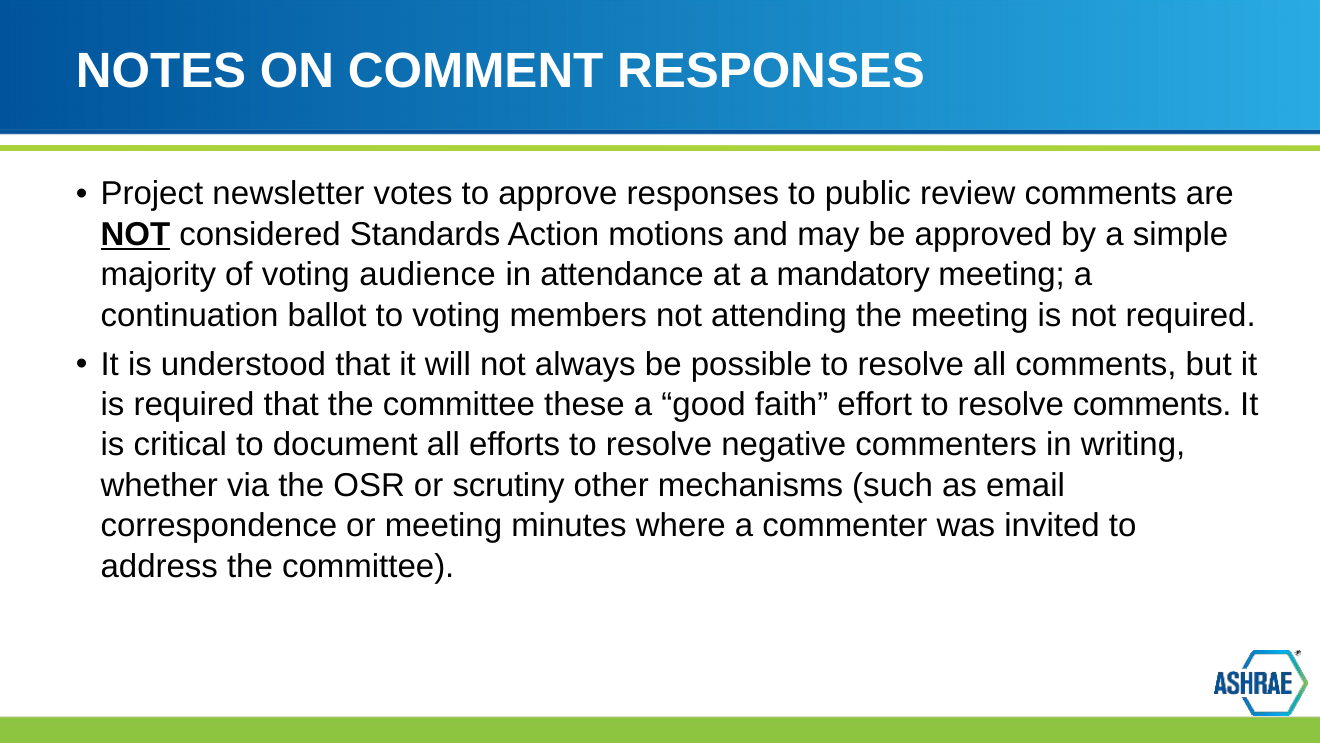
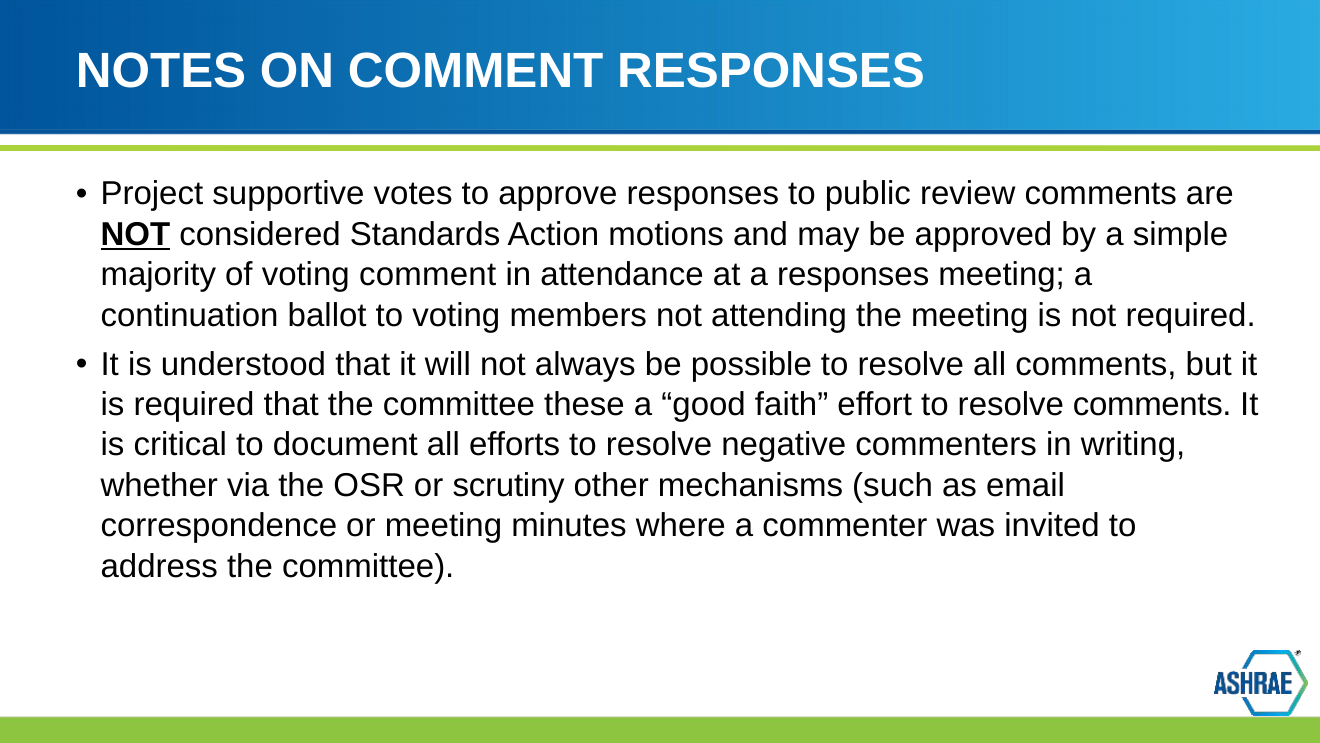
newsletter: newsletter -> supportive
voting audience: audience -> comment
a mandatory: mandatory -> responses
